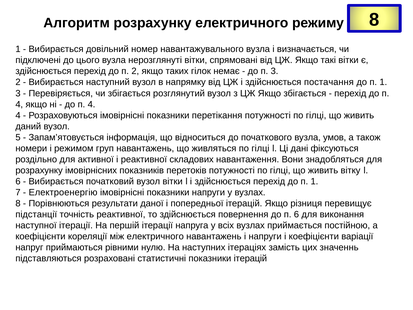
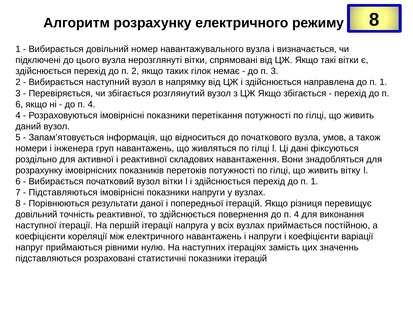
постачання: постачання -> направлена
4 at (19, 104): 4 -> 6
режимом: режимом -> інженера
Електроенергію at (63, 192): Електроенергію -> Підставляються
підстанції at (36, 214): підстанції -> довільний
повернення до п 6: 6 -> 4
